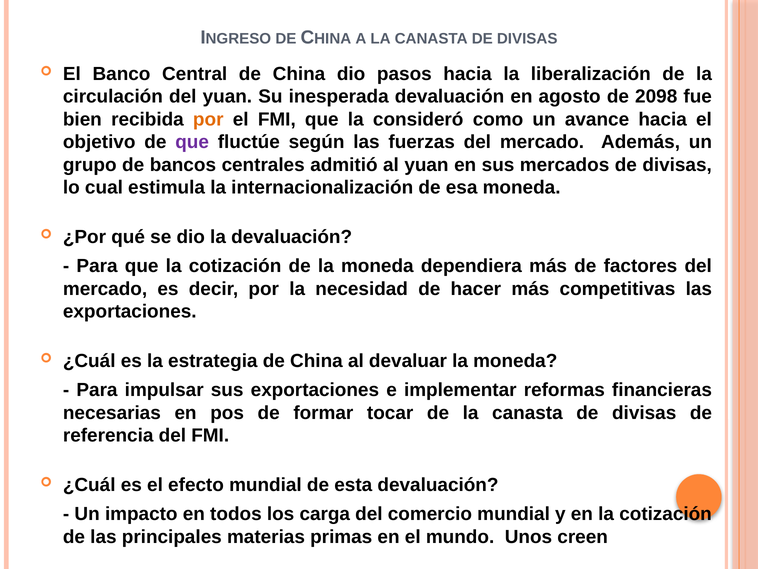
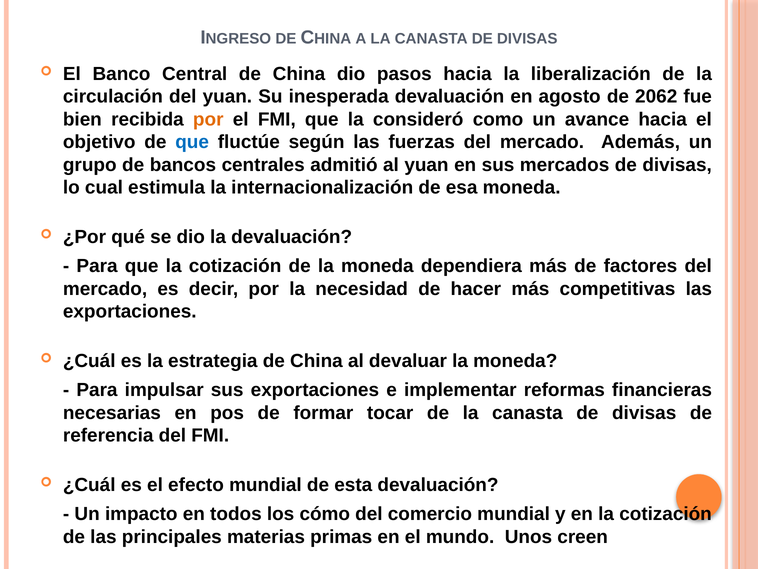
2098: 2098 -> 2062
que at (192, 142) colour: purple -> blue
carga: carga -> cómo
